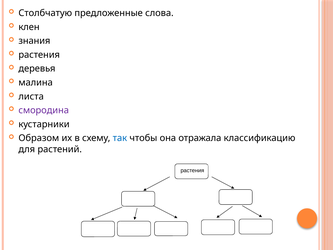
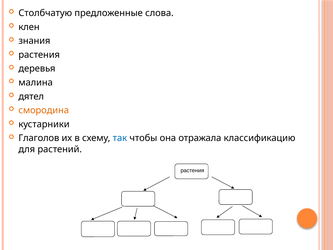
листа: листа -> дятел
смородина colour: purple -> orange
Образом: Образом -> Глаголов
